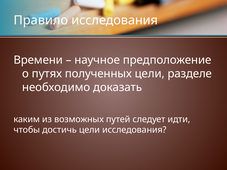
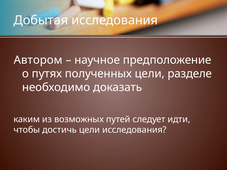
Правило: Правило -> Добытая
Времени: Времени -> Автором
